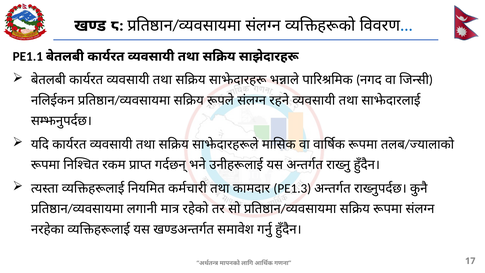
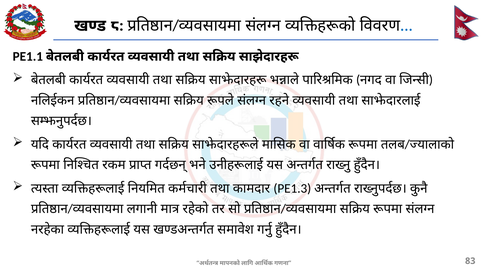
17: 17 -> 83
